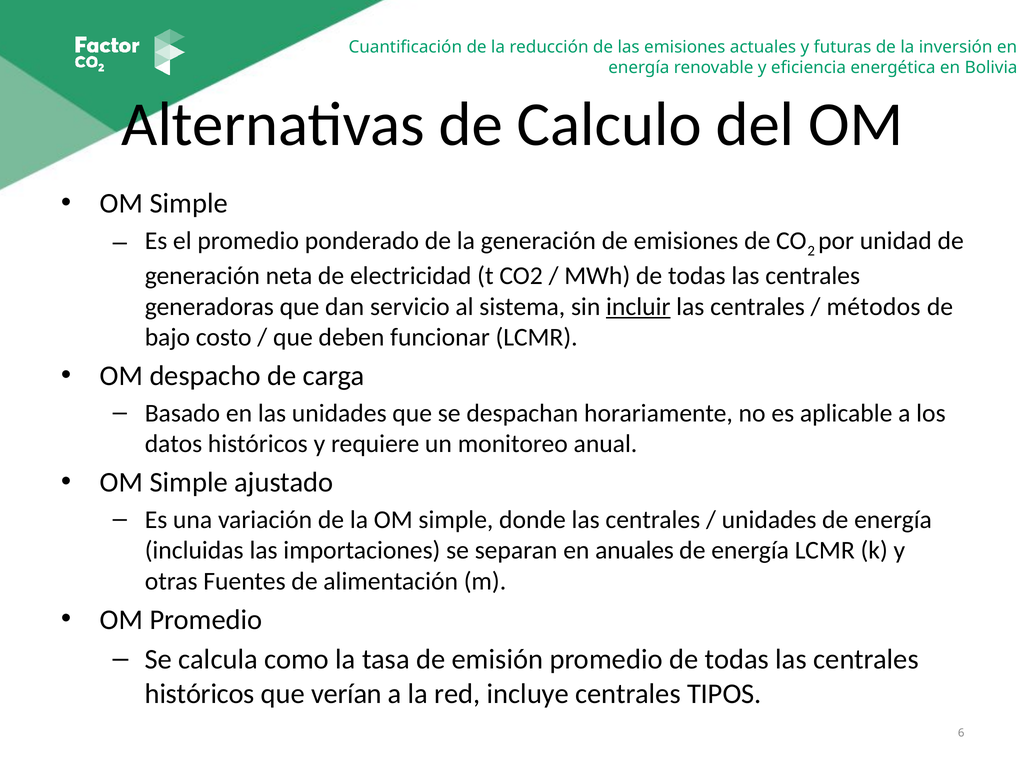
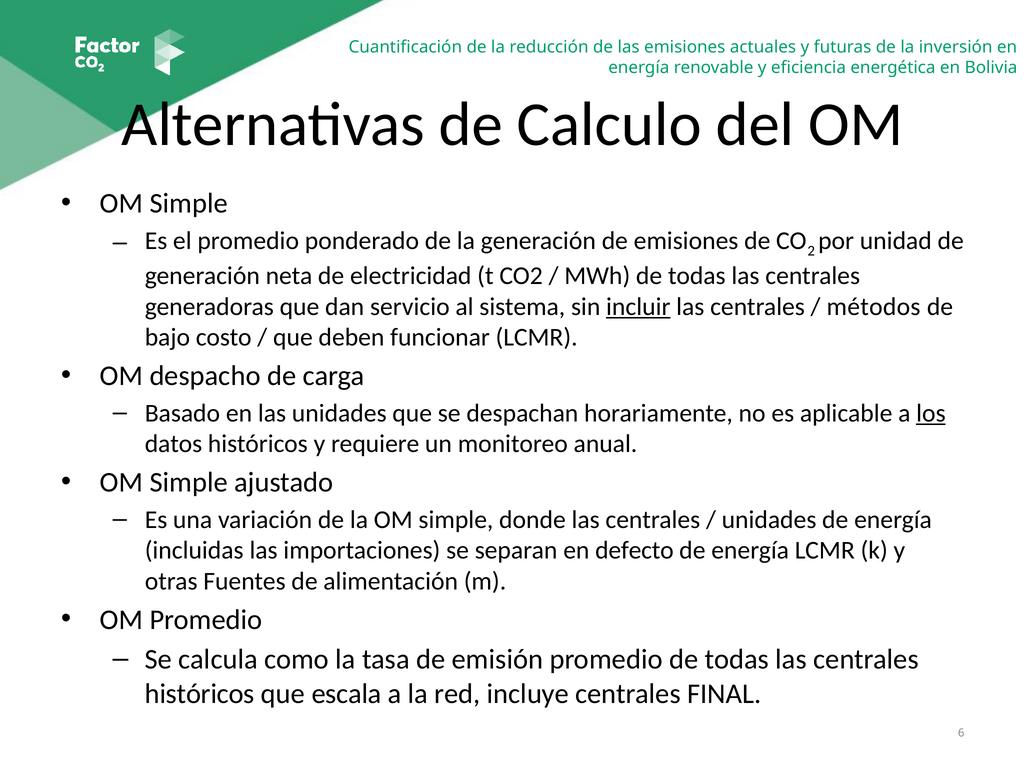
los underline: none -> present
anuales: anuales -> defecto
verían: verían -> escala
TIPOS: TIPOS -> FINAL
